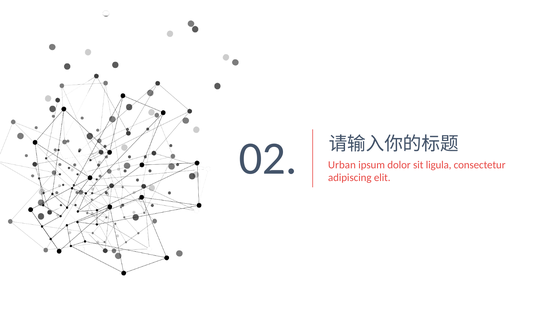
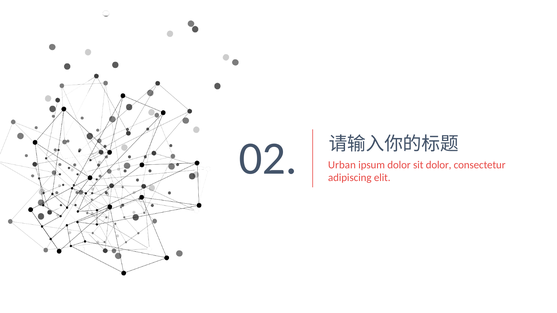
sit ligula: ligula -> dolor
